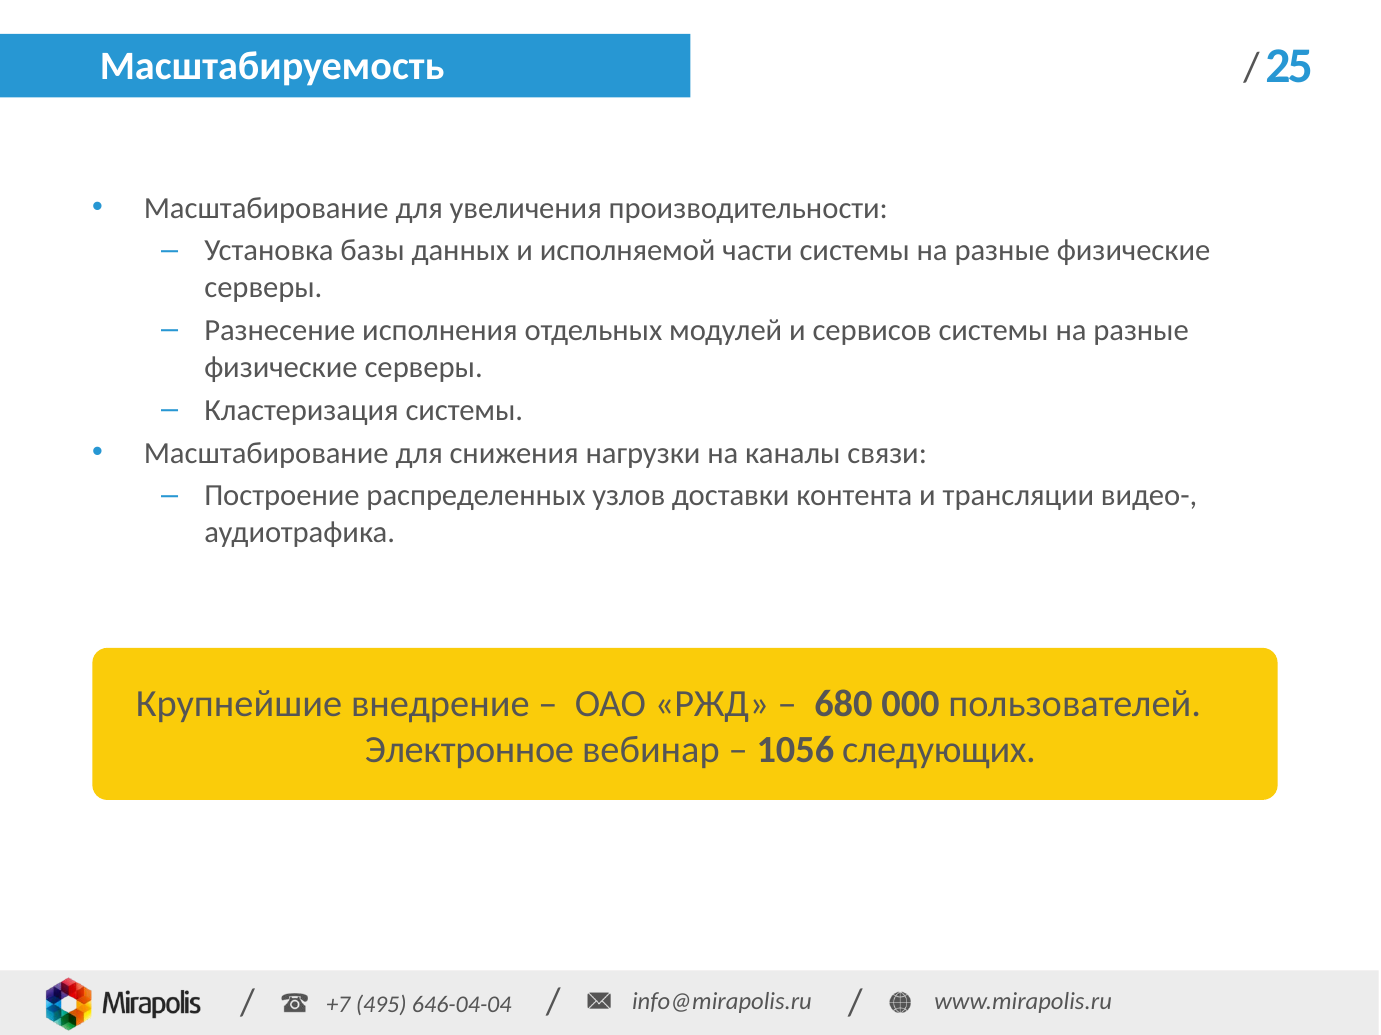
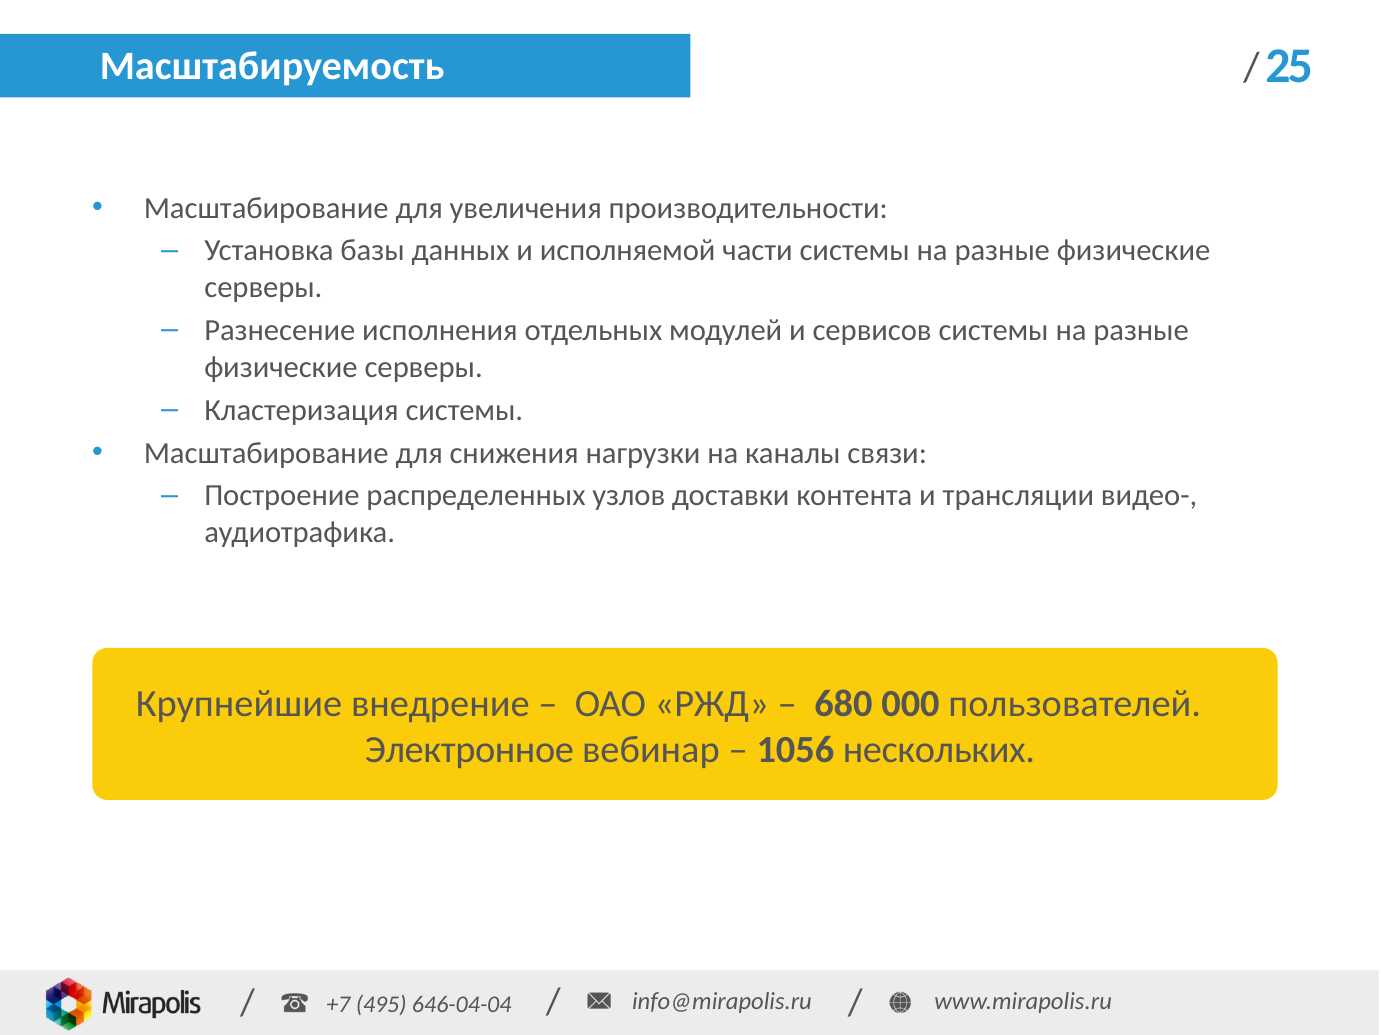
следующих: следующих -> нескольких
